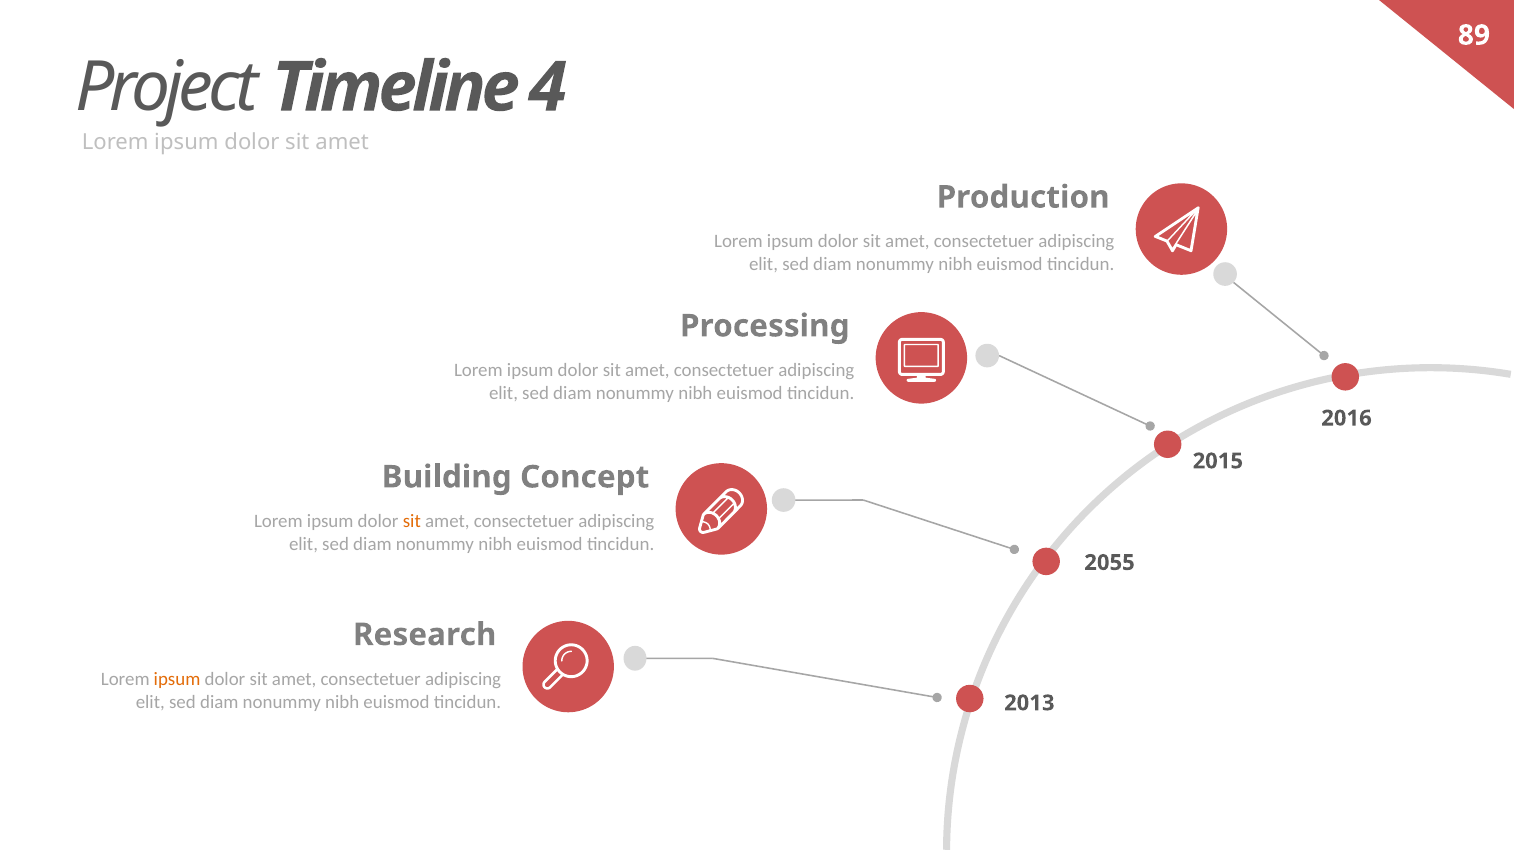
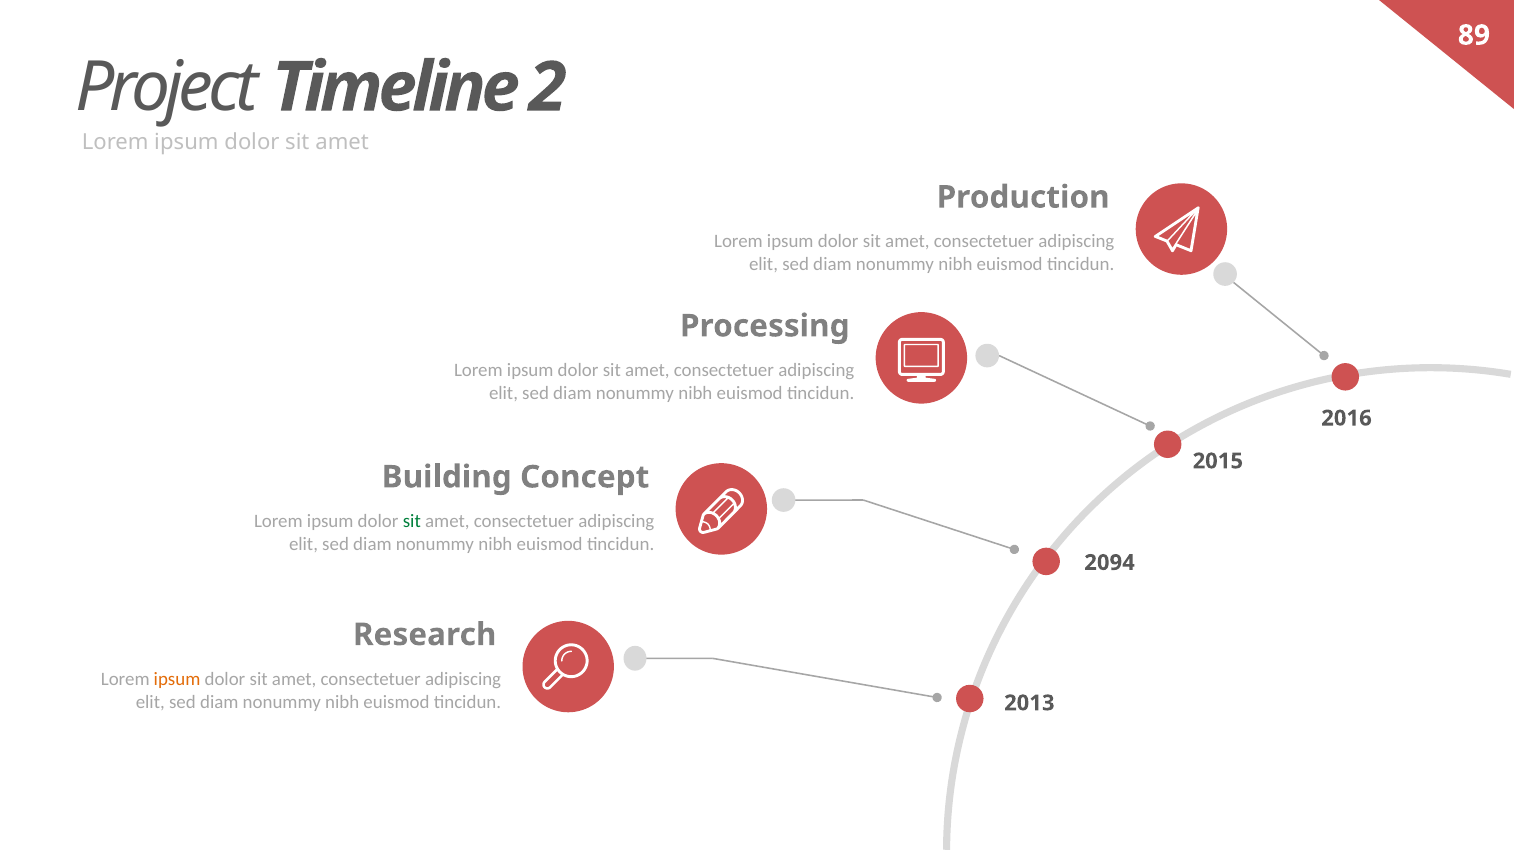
4: 4 -> 2
sit at (412, 521) colour: orange -> green
2055: 2055 -> 2094
